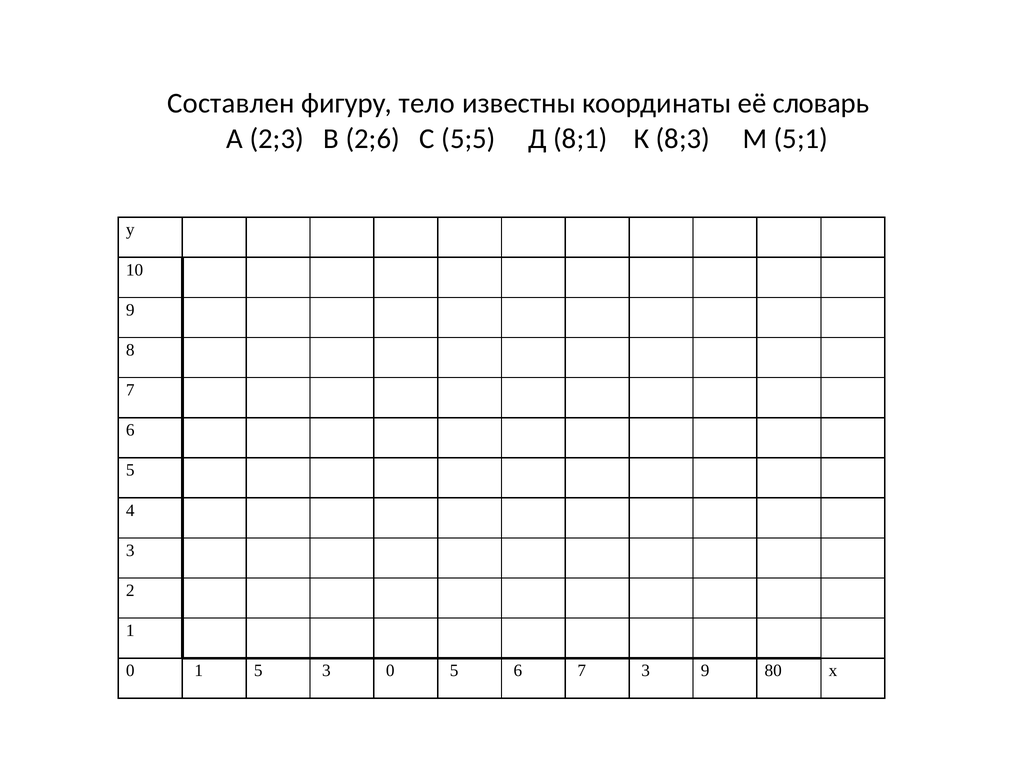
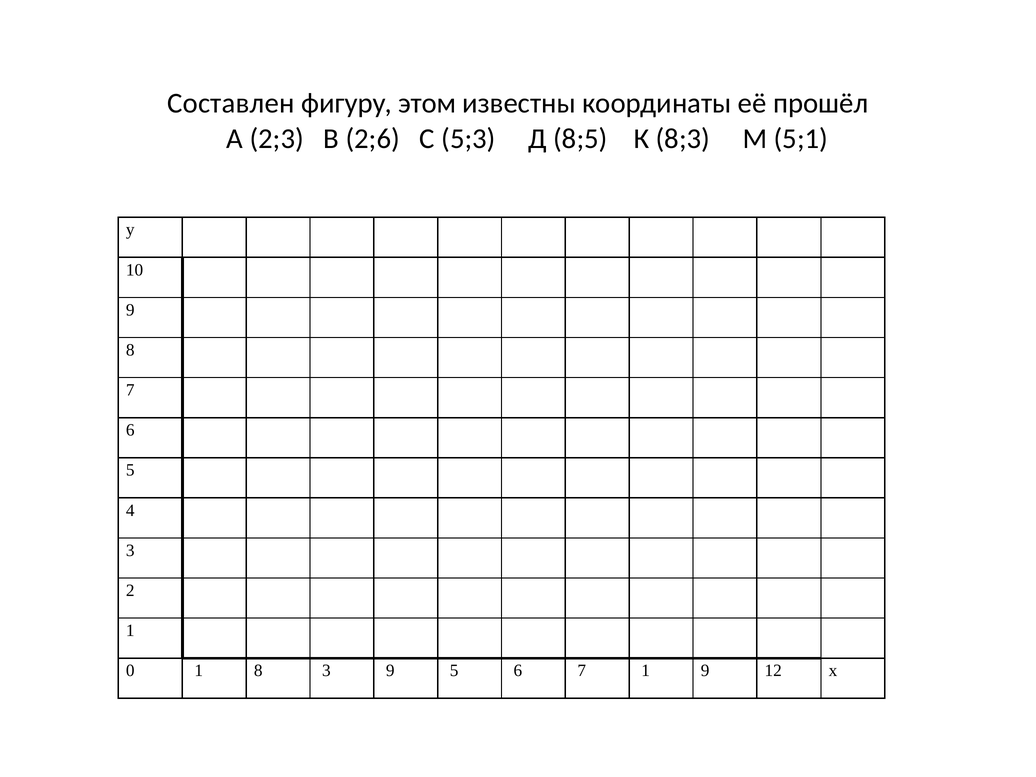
тело: тело -> этом
словарь: словарь -> прошёл
5;5: 5;5 -> 5;3
8;1: 8;1 -> 8;5
1 5: 5 -> 8
3 0: 0 -> 9
7 3: 3 -> 1
80: 80 -> 12
